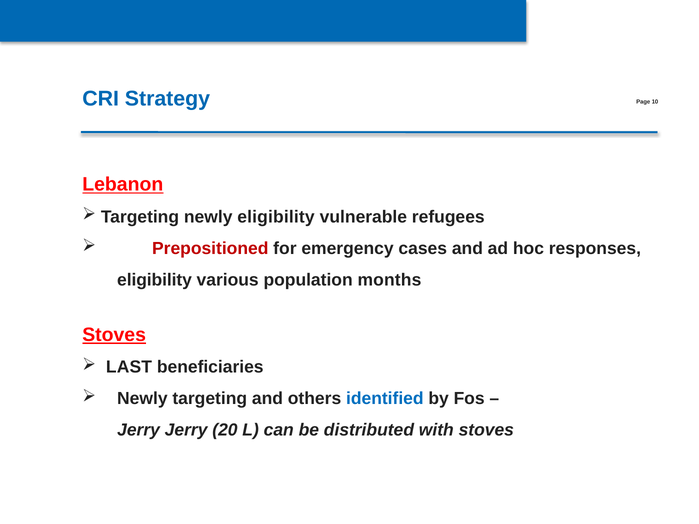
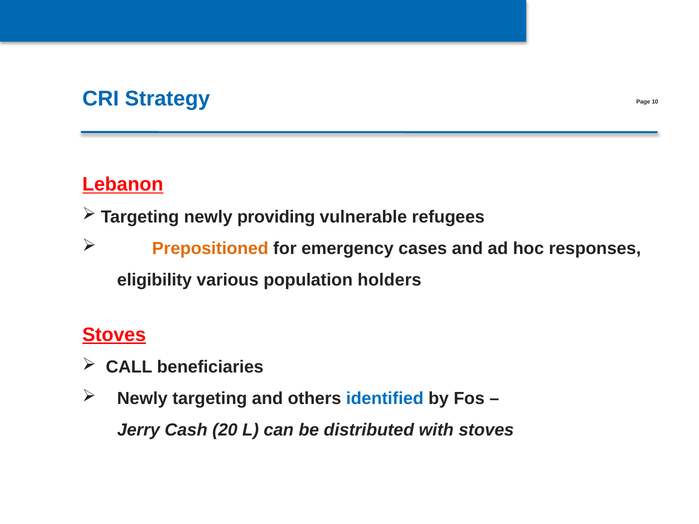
newly eligibility: eligibility -> providing
Prepositioned colour: red -> orange
months: months -> holders
LAST: LAST -> CALL
Jerry Jerry: Jerry -> Cash
